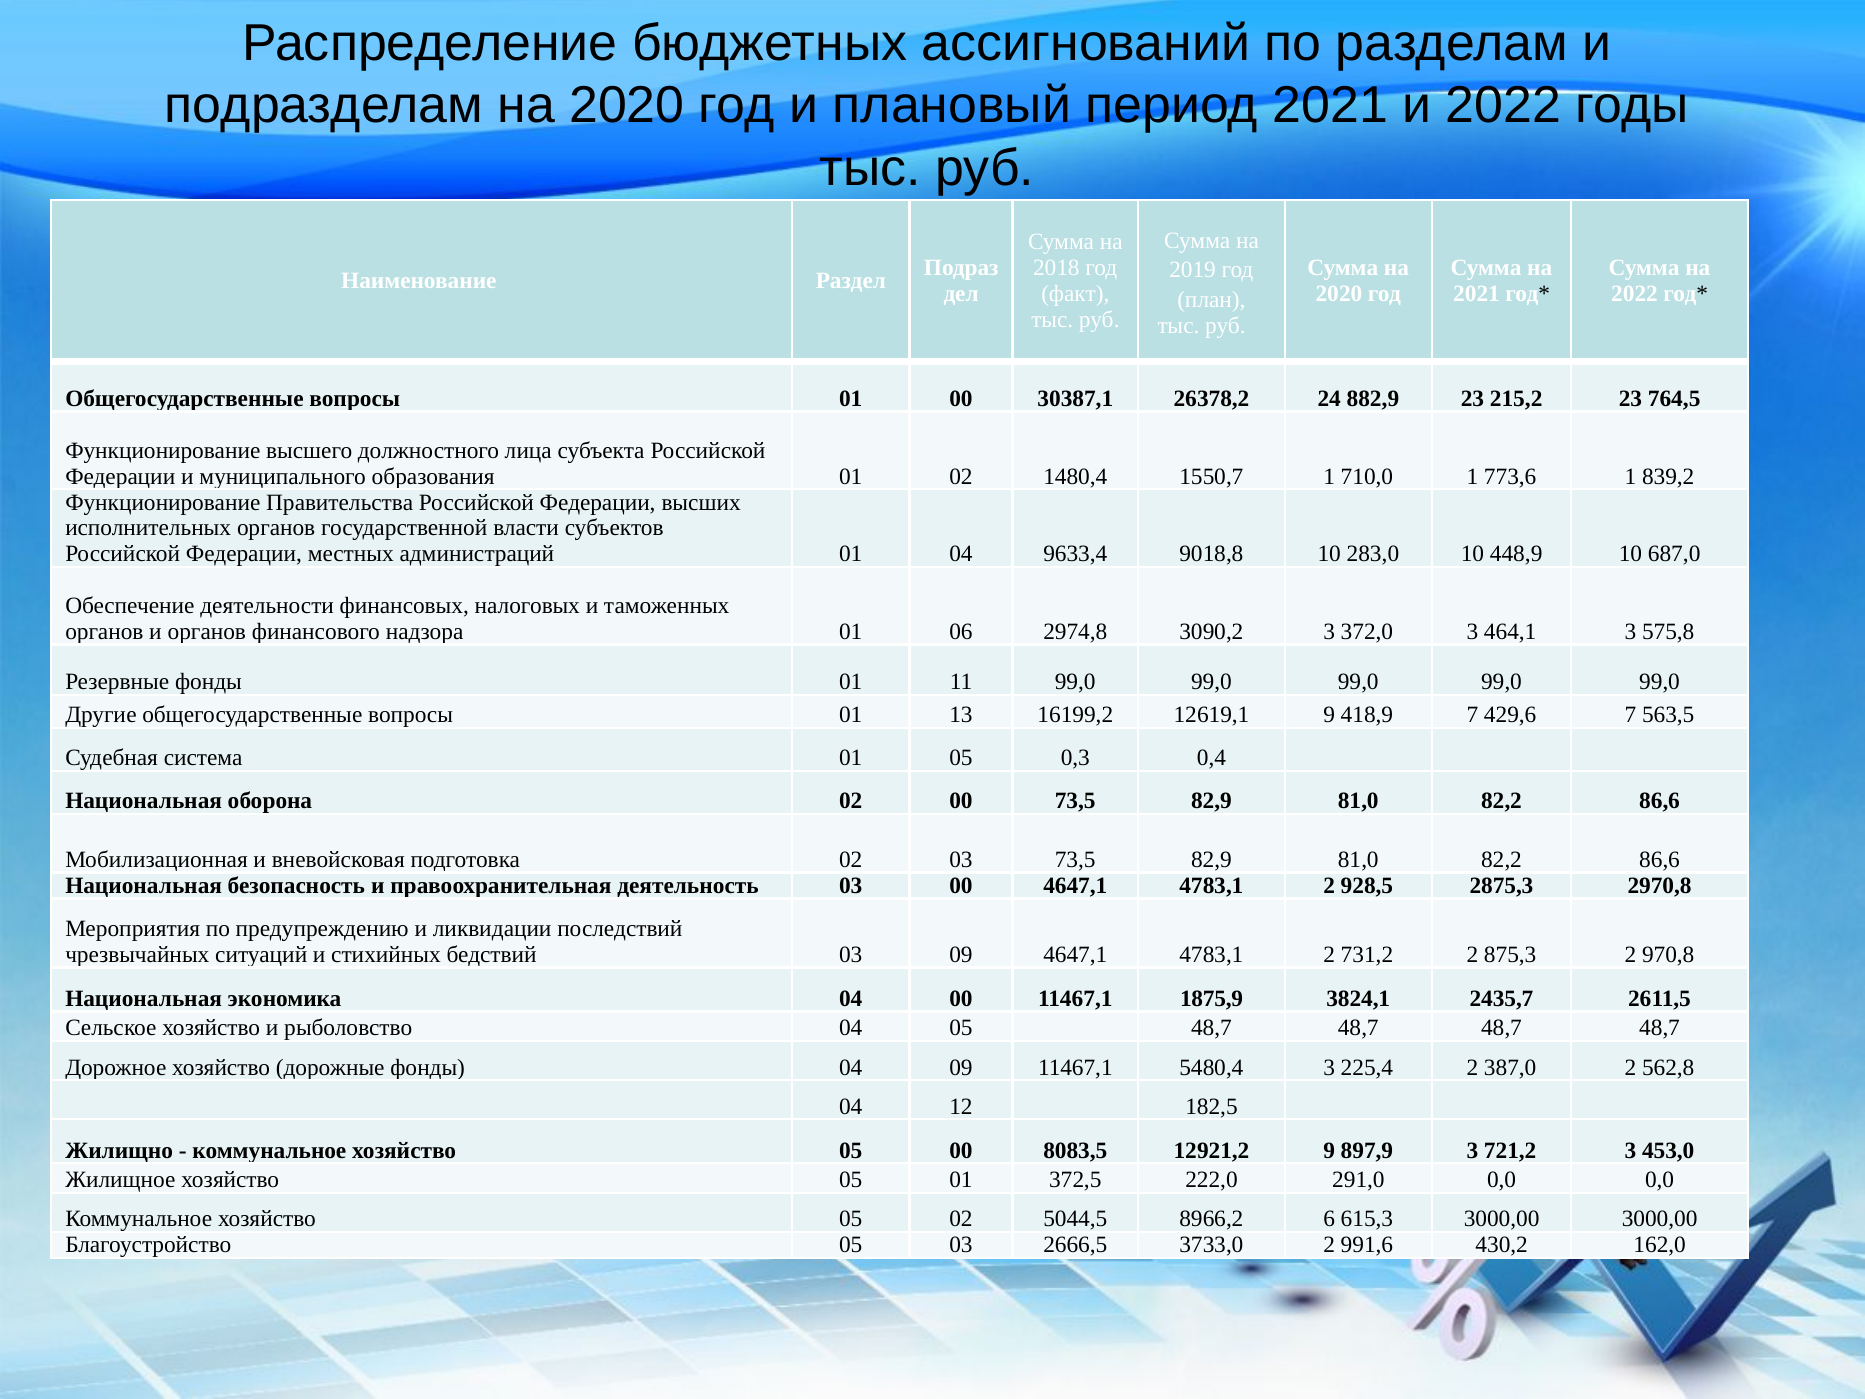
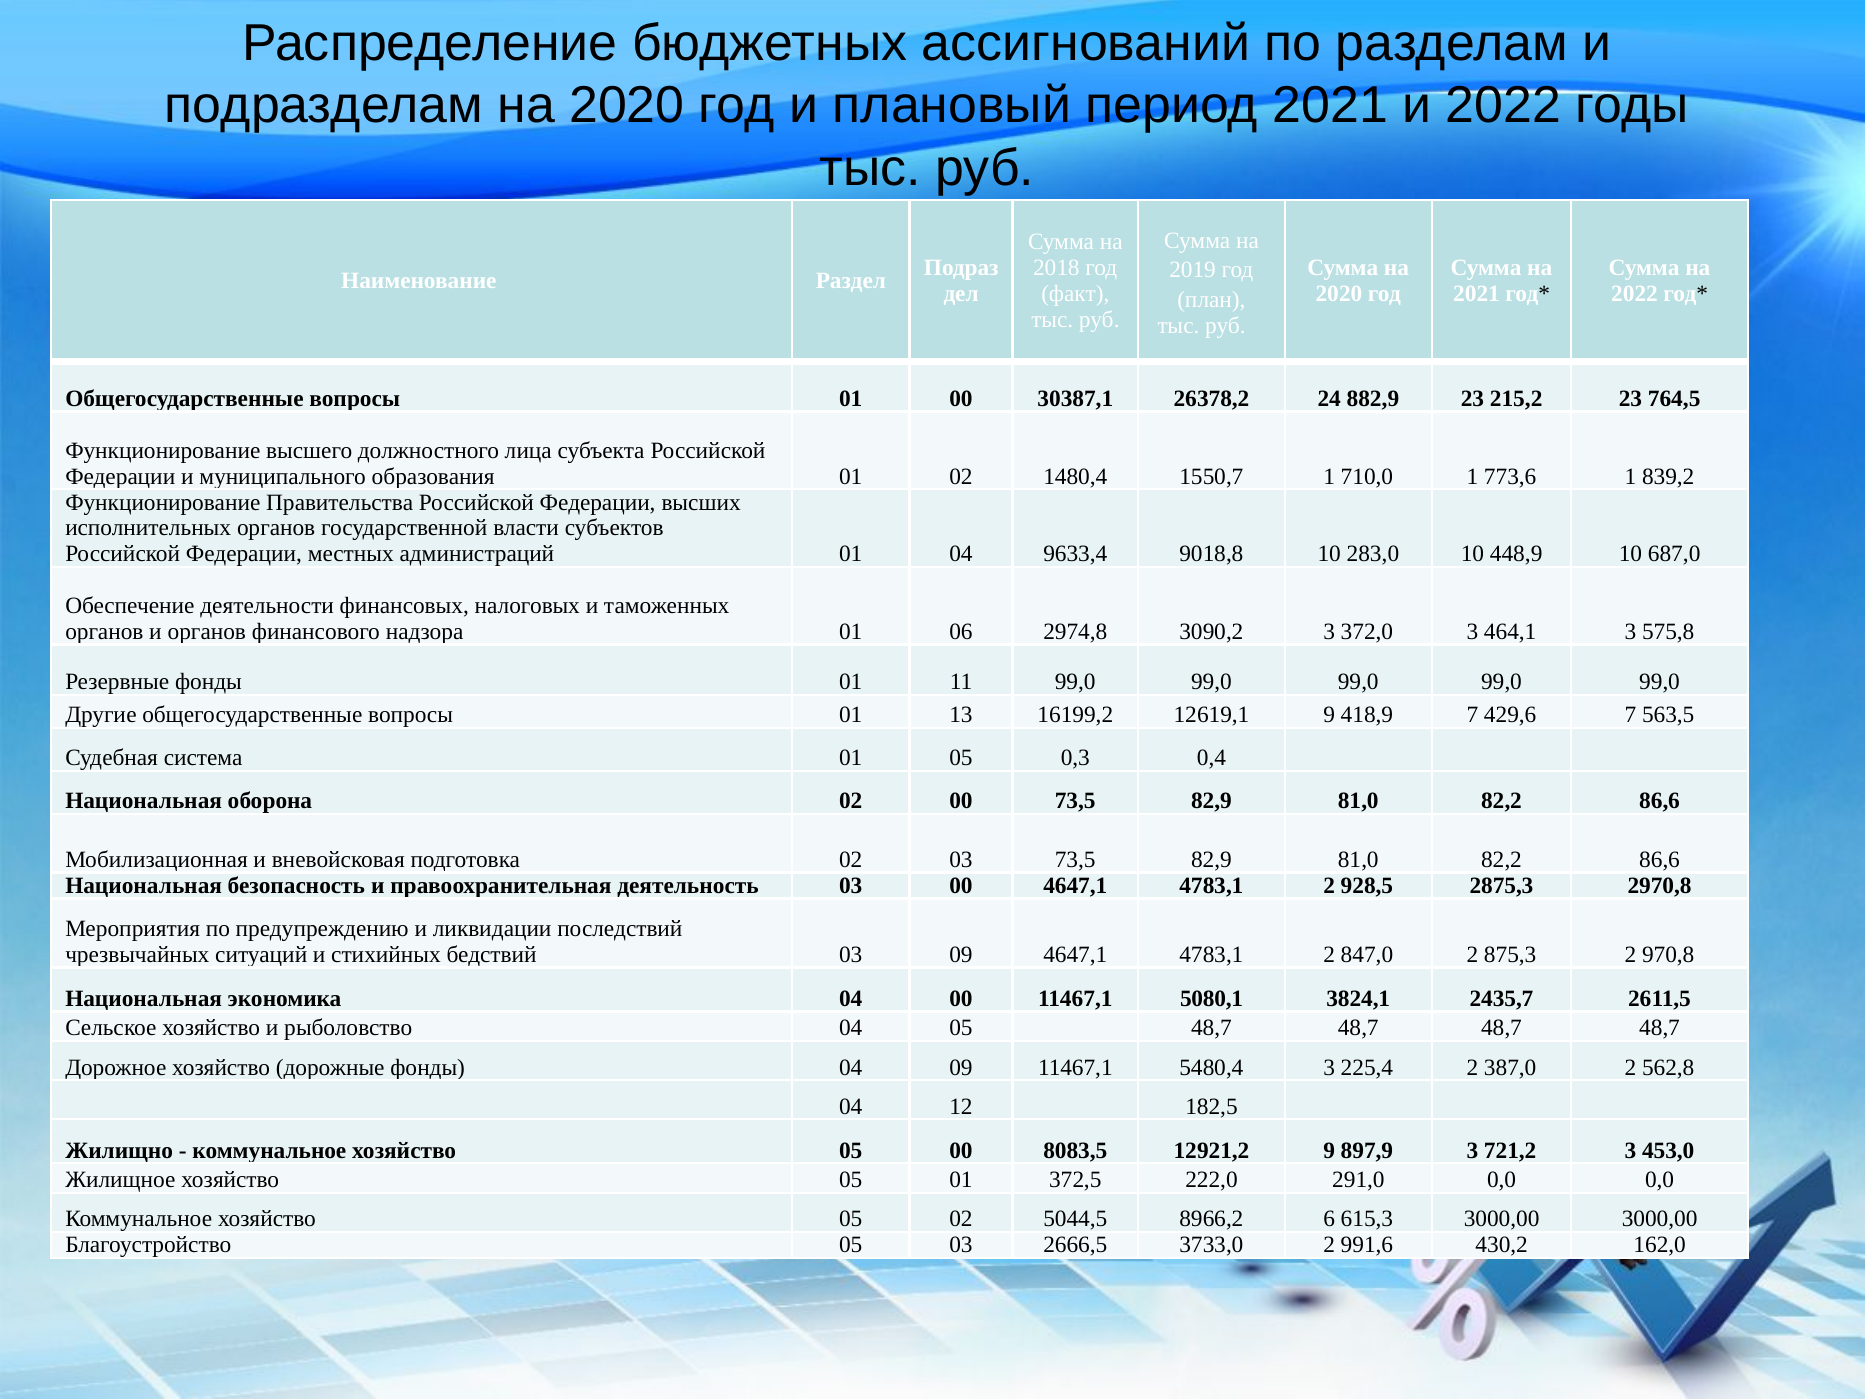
731,2: 731,2 -> 847,0
1875,9: 1875,9 -> 5080,1
